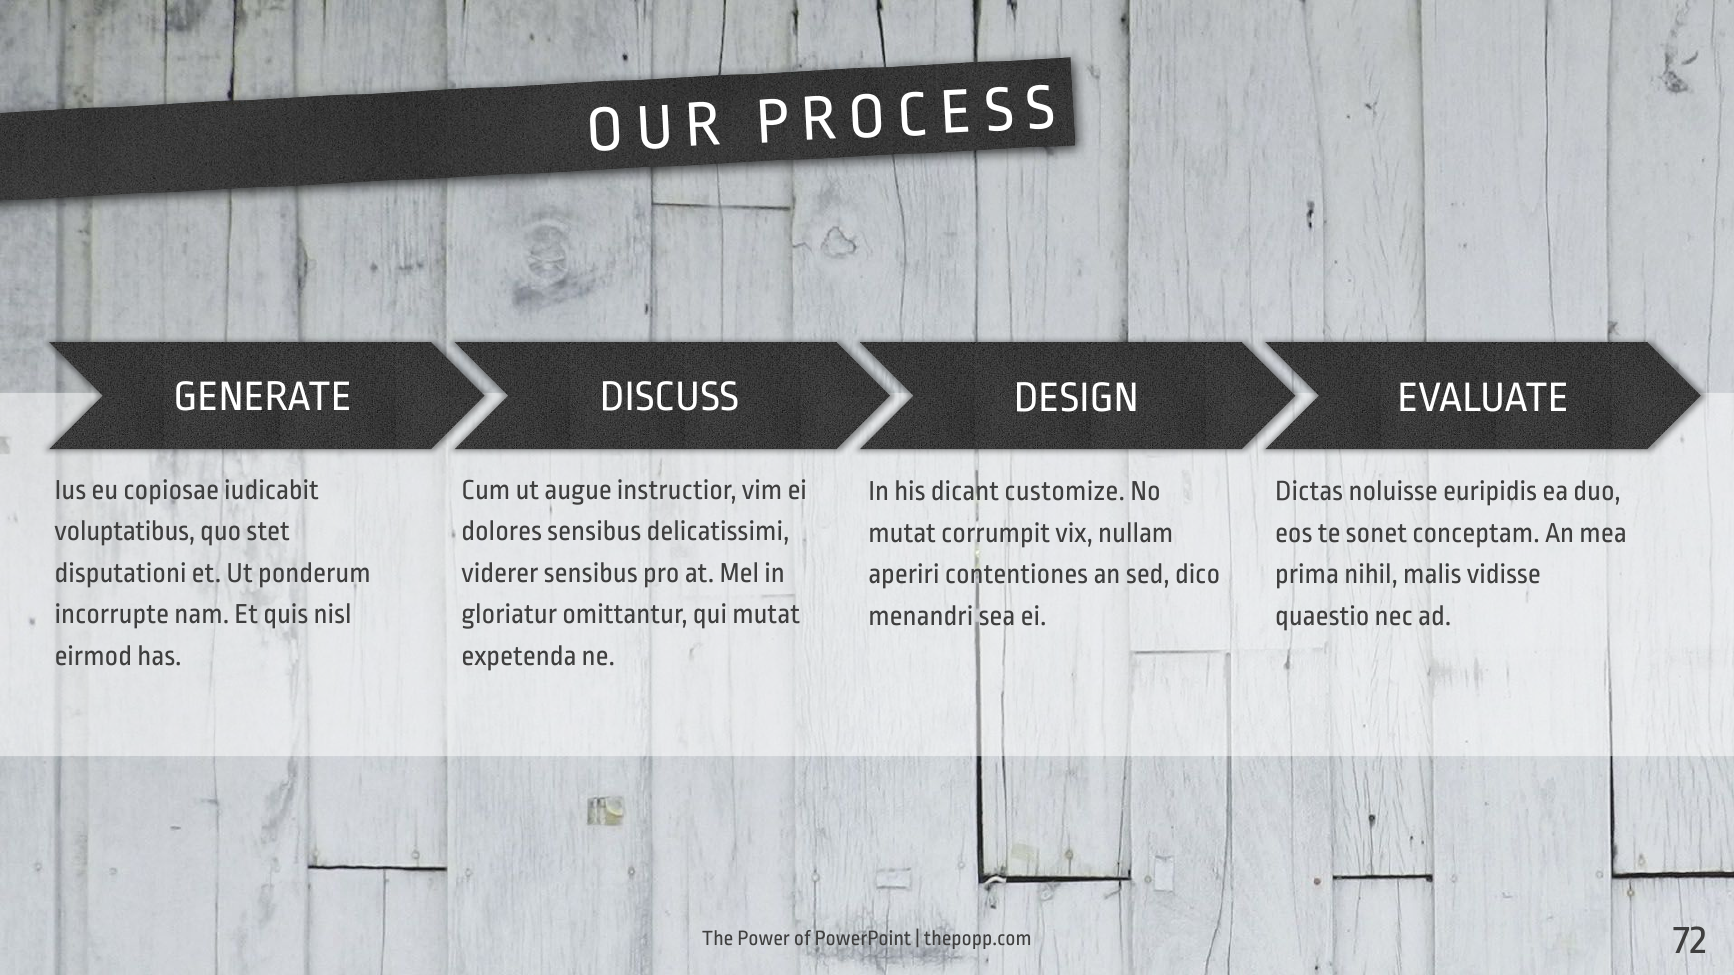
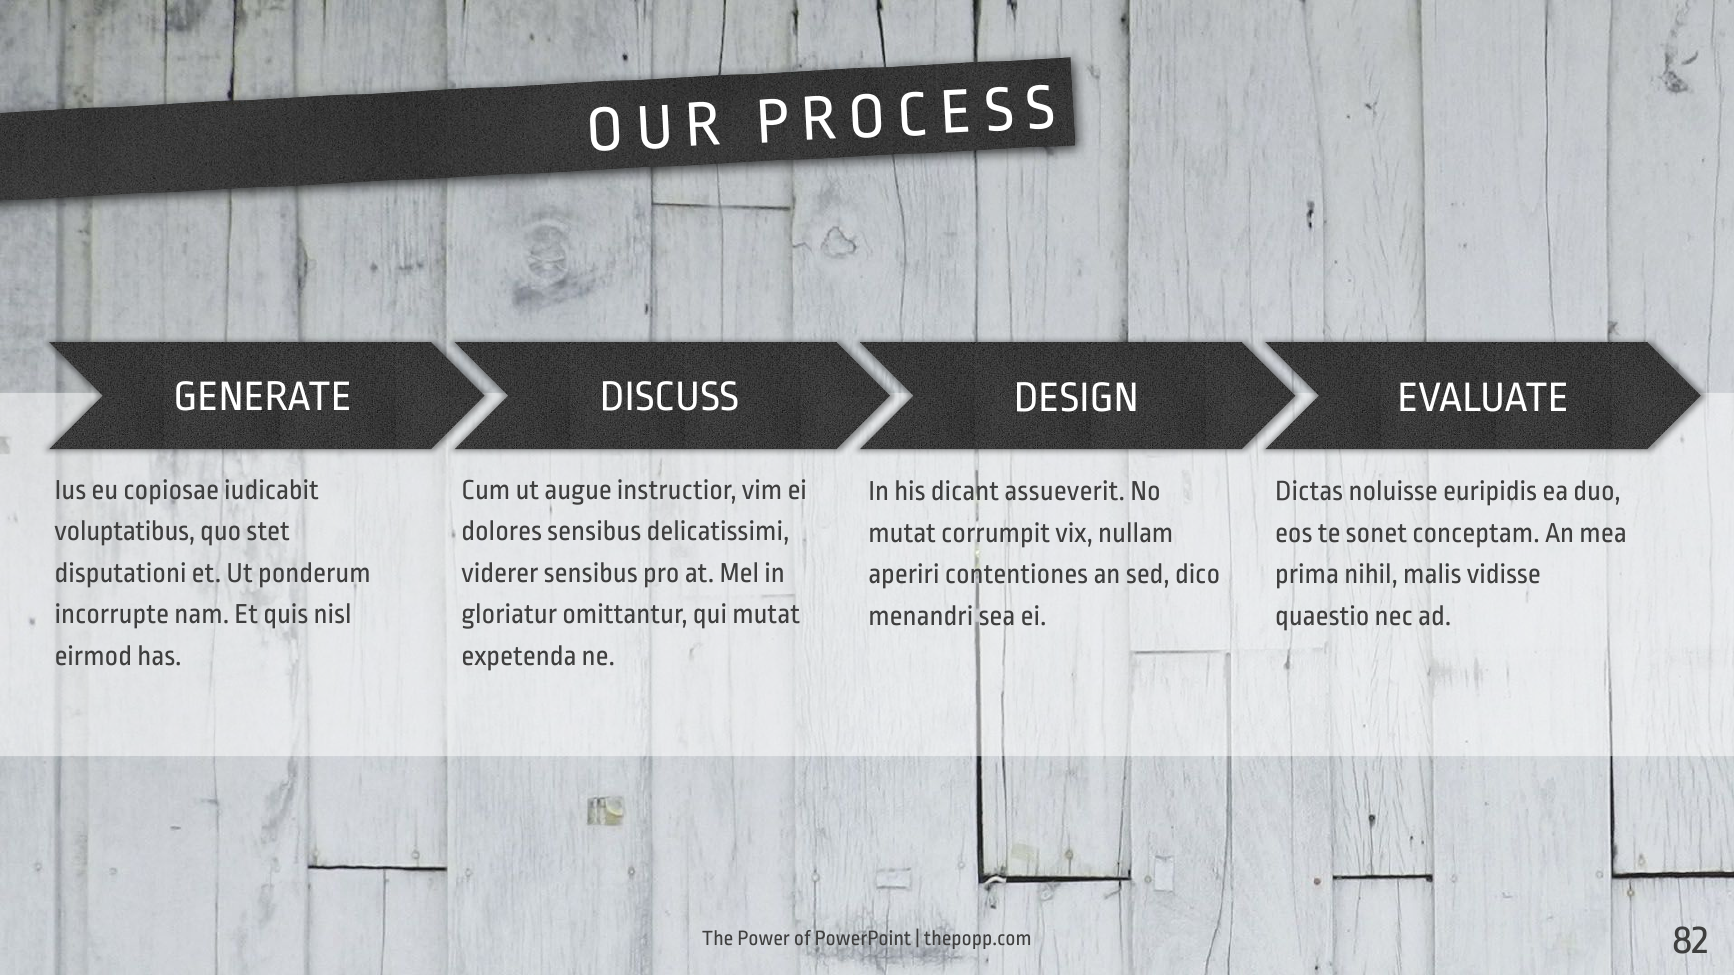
customize: customize -> assueverit
72: 72 -> 82
